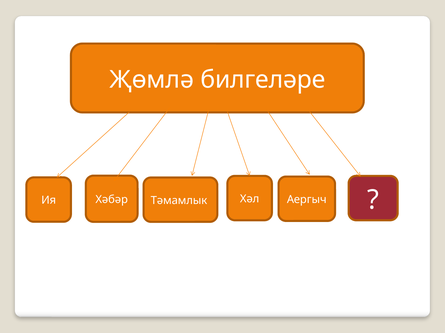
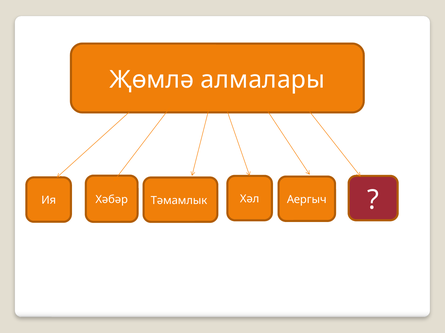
билгеләре: билгеләре -> алмалары
